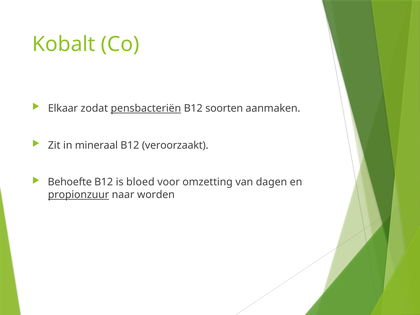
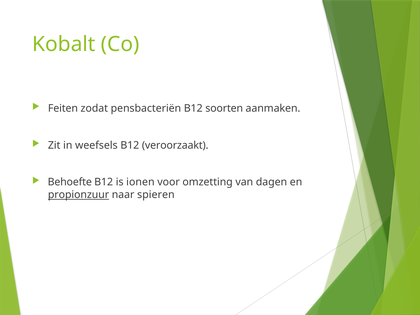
Elkaar: Elkaar -> Feiten
pensbacteriën underline: present -> none
mineraal: mineraal -> weefsels
bloed: bloed -> ionen
worden: worden -> spieren
